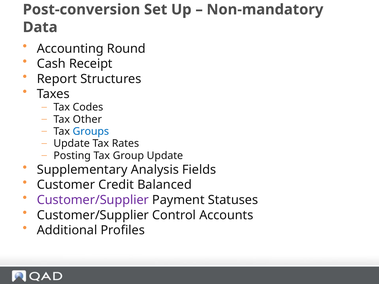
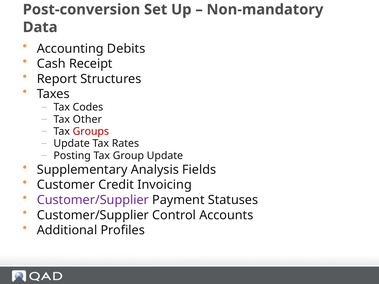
Round: Round -> Debits
Groups colour: blue -> red
Balanced: Balanced -> Invoicing
